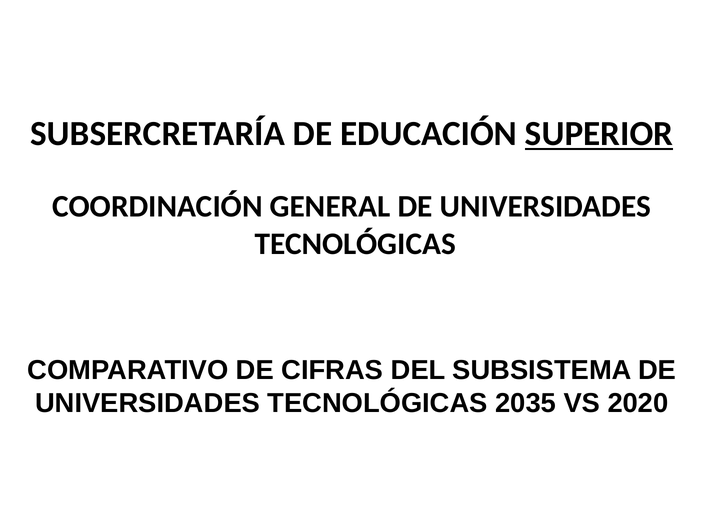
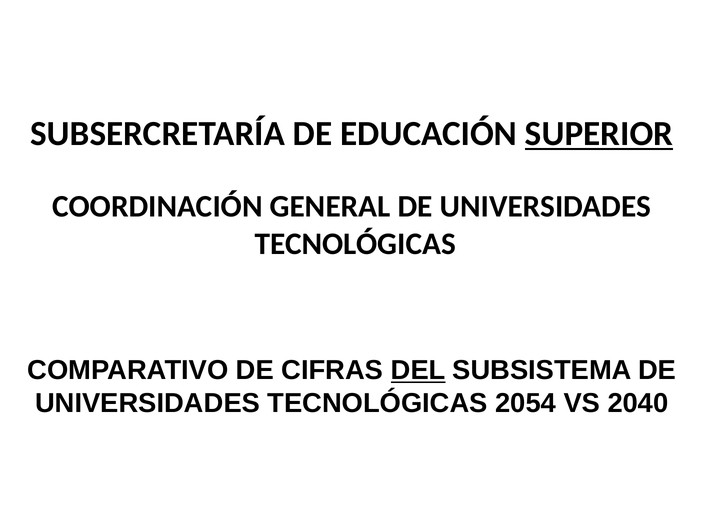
DEL underline: none -> present
2035: 2035 -> 2054
2020: 2020 -> 2040
